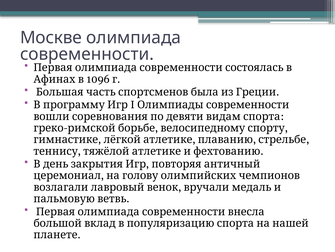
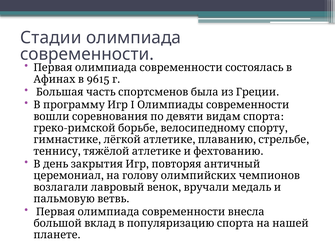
Москве: Москве -> Стадии
1096: 1096 -> 9615
